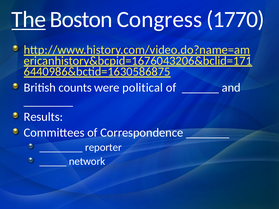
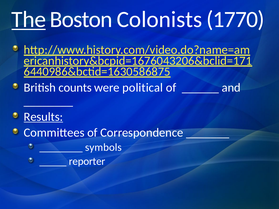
Congress: Congress -> Colonists
Results underline: none -> present
reporter: reporter -> symbols
network: network -> reporter
